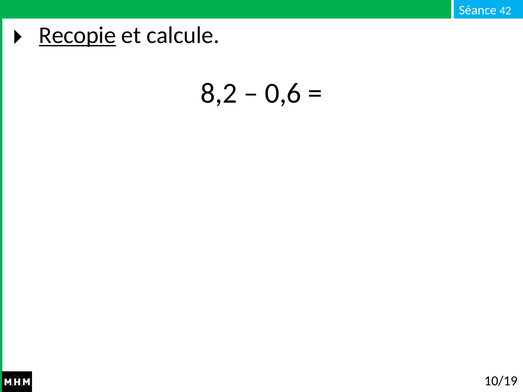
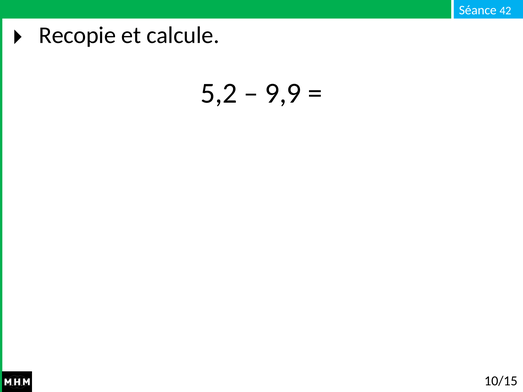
Recopie underline: present -> none
8,2: 8,2 -> 5,2
0,6: 0,6 -> 9,9
10/19: 10/19 -> 10/15
